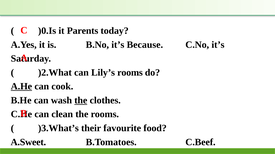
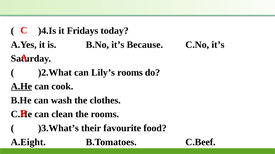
)0.Is: )0.Is -> )4.Is
Parents: Parents -> Fridays
the at (81, 101) underline: present -> none
A.Sweet: A.Sweet -> A.Eight
